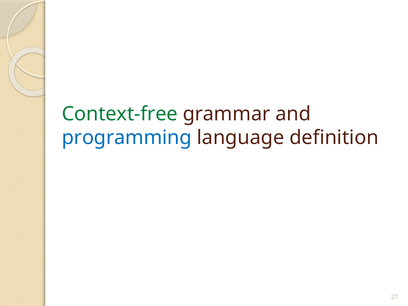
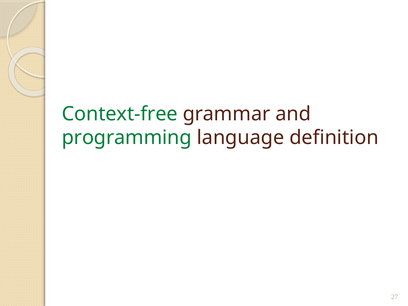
programming colour: blue -> green
